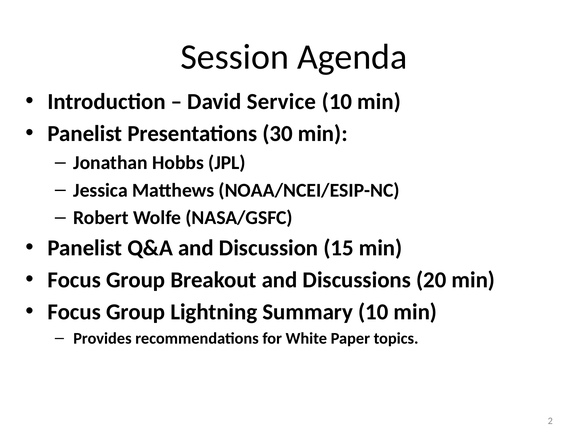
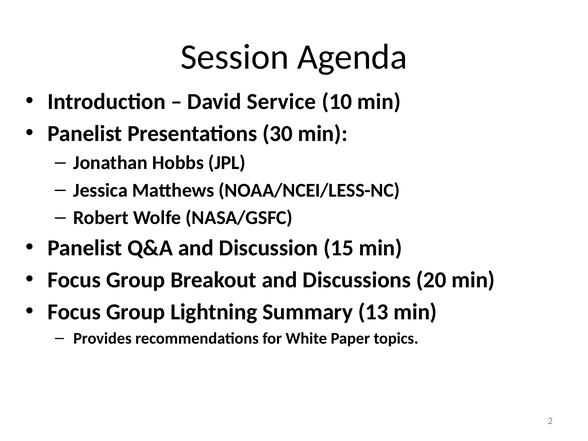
NOAA/NCEI/ESIP-NC: NOAA/NCEI/ESIP-NC -> NOAA/NCEI/LESS-NC
Summary 10: 10 -> 13
